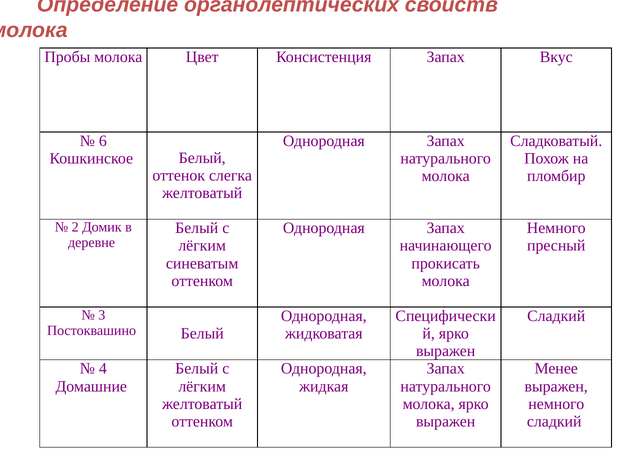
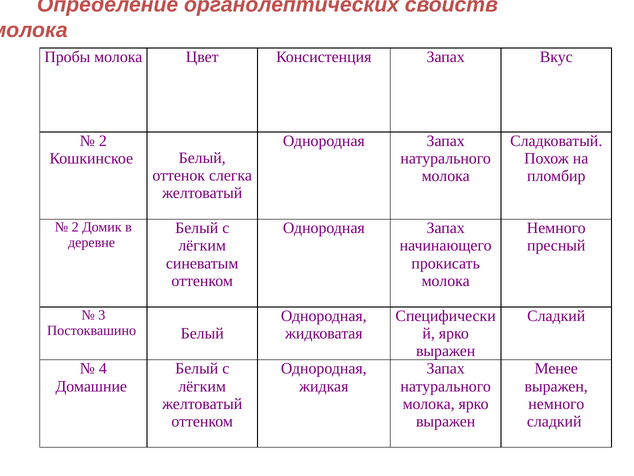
6 at (103, 141): 6 -> 2
